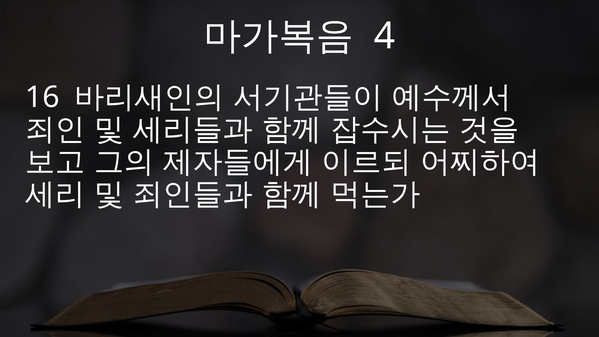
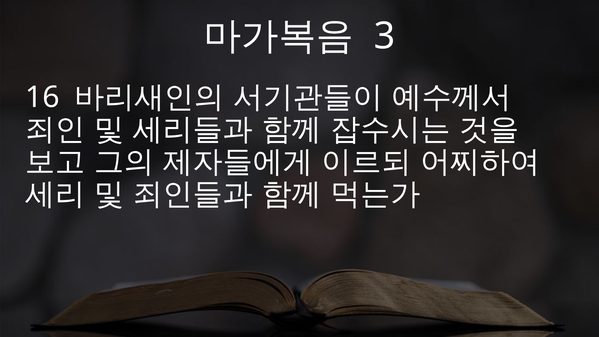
4: 4 -> 3
